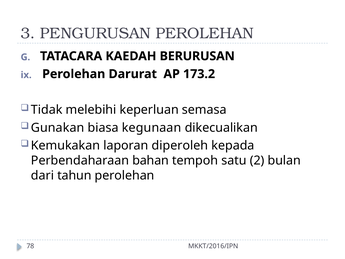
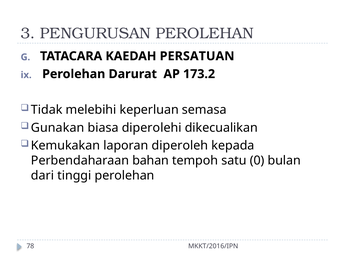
BERURUSAN: BERURUSAN -> PERSATUAN
kegunaan: kegunaan -> diperolehi
2: 2 -> 0
tahun: tahun -> tinggi
